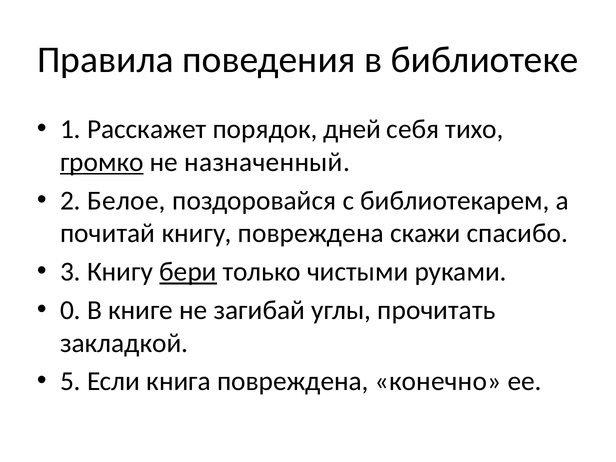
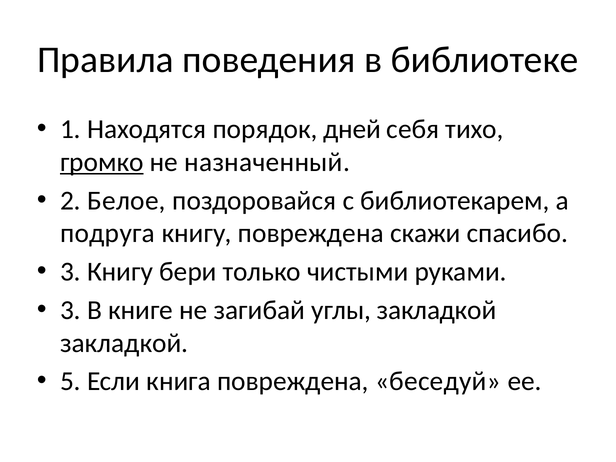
Расскажет: Расскажет -> Находятся
почитай: почитай -> подруга
бери underline: present -> none
0 at (70, 310): 0 -> 3
углы прочитать: прочитать -> закладкой
конечно: конечно -> беседуй
